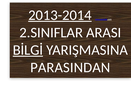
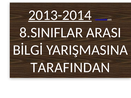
2.SINIFLAR: 2.SINIFLAR -> 8.SINIFLAR
BİLGİ underline: present -> none
PARASINDAN: PARASINDAN -> TARAFINDAN
